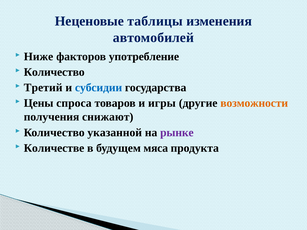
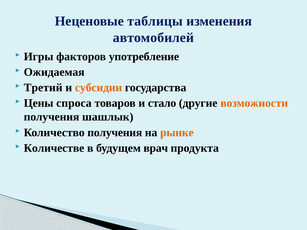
Ниже: Ниже -> Игры
Количество at (54, 72): Количество -> Ожидаемая
субсидии colour: blue -> orange
игры: игры -> стало
снижают: снижают -> шашлык
Количество указанной: указанной -> получения
рынке colour: purple -> orange
мяса: мяса -> врач
